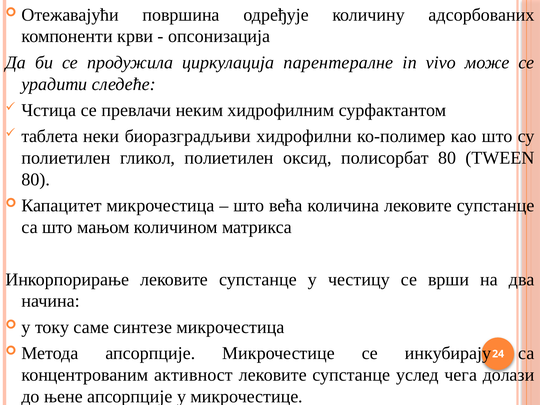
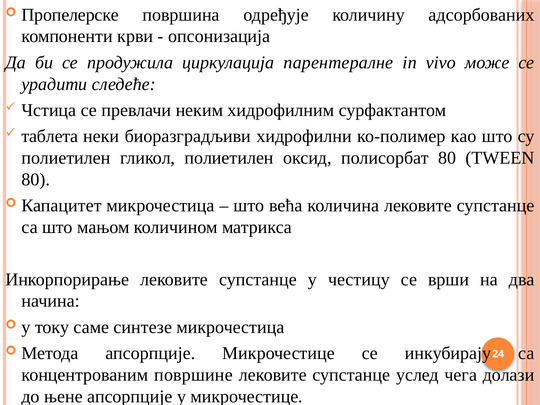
Отежавајући: Отежавајући -> Пропелерске
активност: активност -> површине
